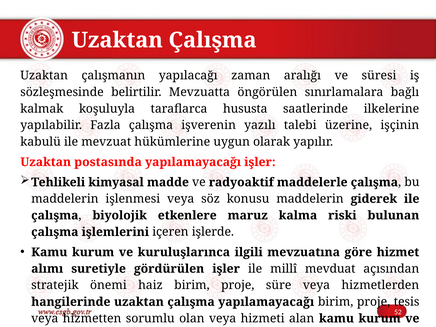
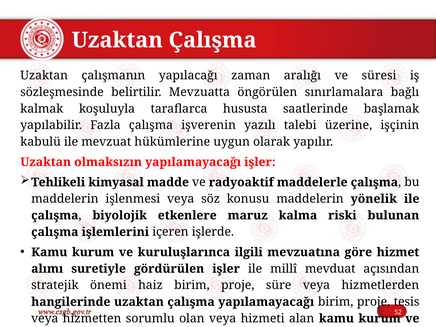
ilkelerine: ilkelerine -> başlamak
postasında: postasında -> olmaksızın
giderek: giderek -> yönelik
